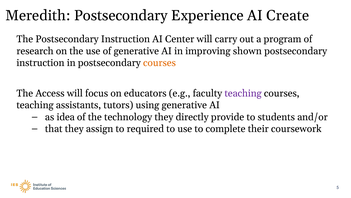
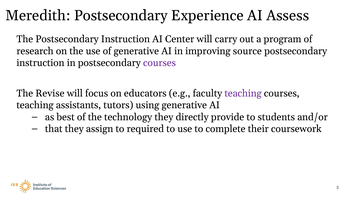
Create: Create -> Assess
shown: shown -> source
courses at (159, 63) colour: orange -> purple
Access: Access -> Revise
idea: idea -> best
